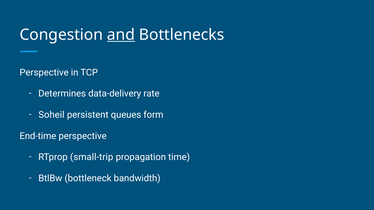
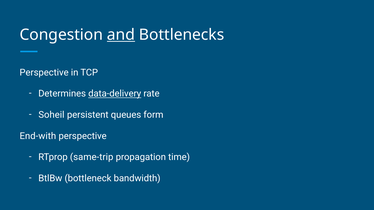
data-delivery underline: none -> present
End-time: End-time -> End-with
small-trip: small-trip -> same-trip
